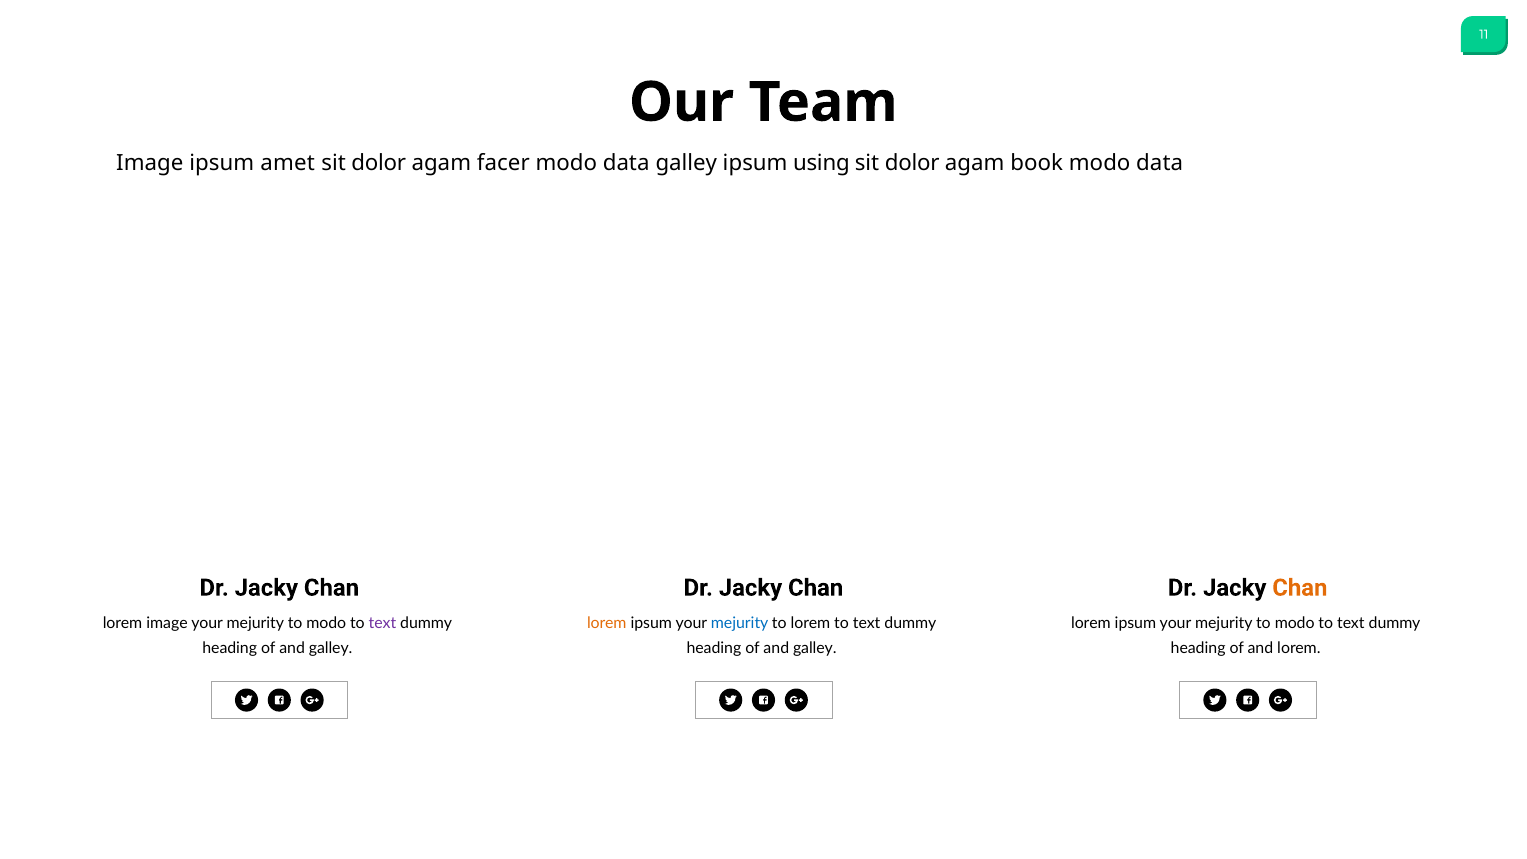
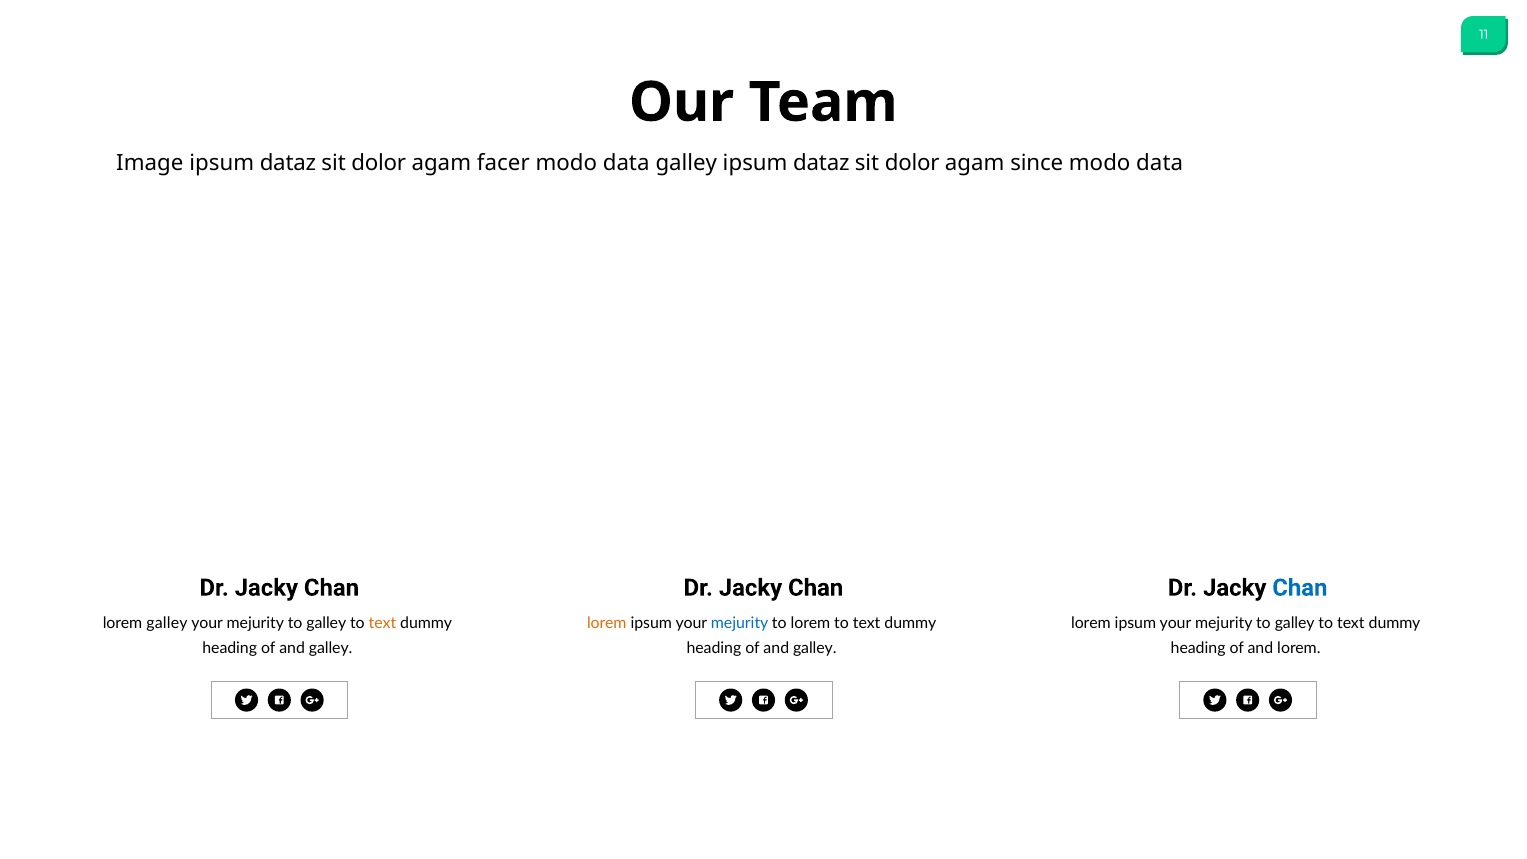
amet at (288, 163): amet -> dataz
using at (821, 163): using -> dataz
book: book -> since
Chan at (1300, 588) colour: orange -> blue
lorem image: image -> galley
modo at (326, 623): modo -> galley
text at (382, 623) colour: purple -> orange
modo at (1295, 623): modo -> galley
